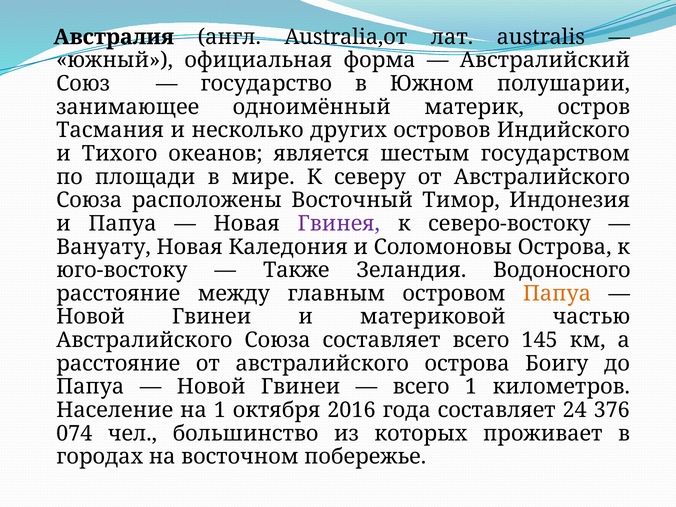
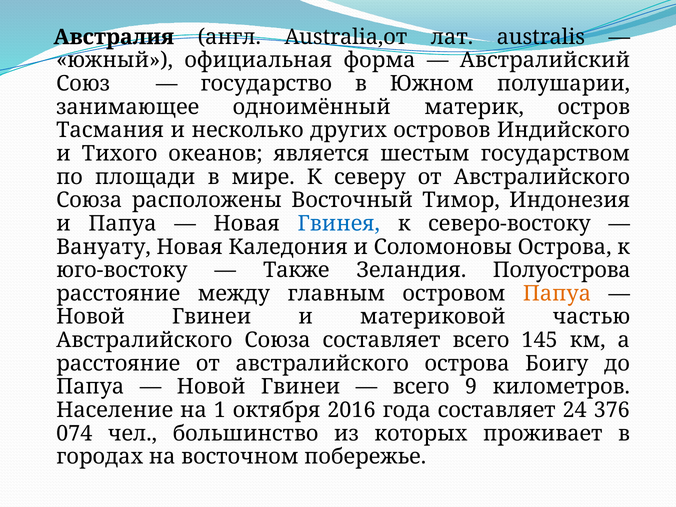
Гвинея colour: purple -> blue
Водоносного: Водоносного -> Полуострова
всего 1: 1 -> 9
